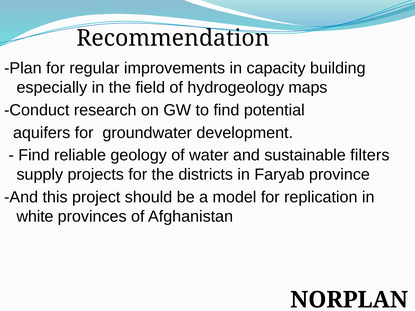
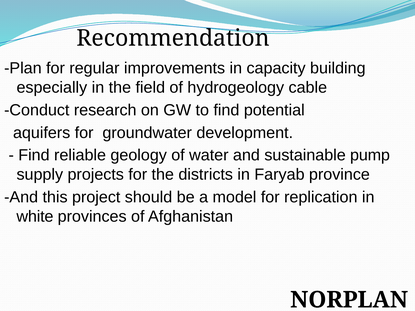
maps: maps -> cable
filters: filters -> pump
